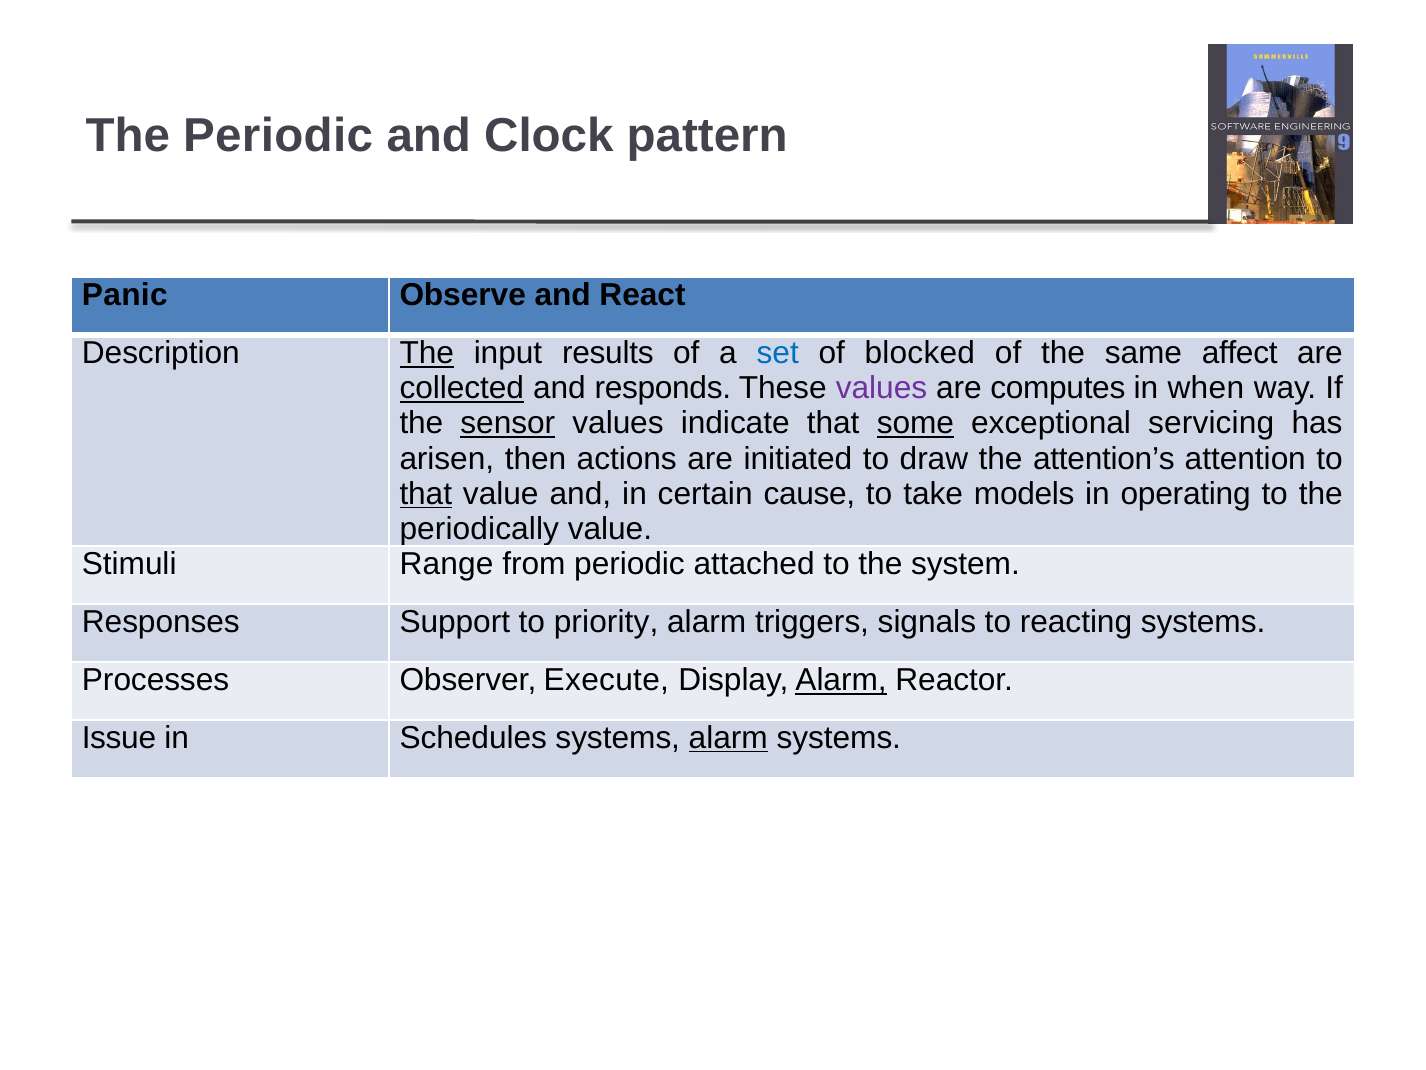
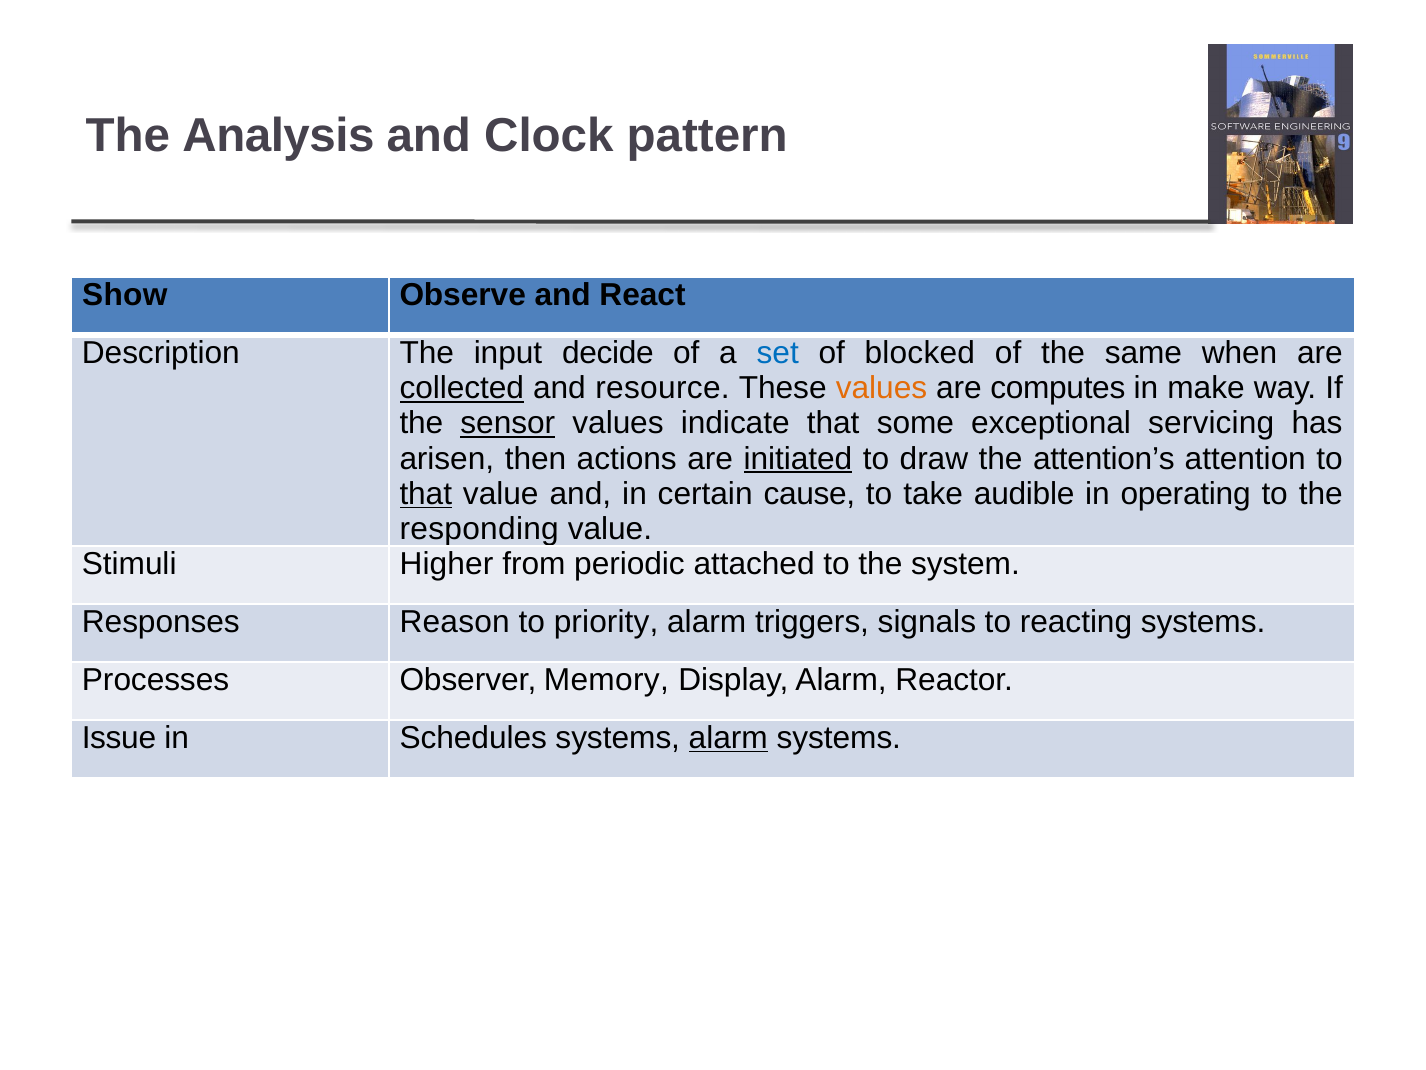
The Periodic: Periodic -> Analysis
Panic: Panic -> Show
The at (427, 353) underline: present -> none
results: results -> decide
affect: affect -> when
responds: responds -> resource
values at (881, 388) colour: purple -> orange
when: when -> make
some underline: present -> none
initiated underline: none -> present
models: models -> audible
periodically: periodically -> responding
Range: Range -> Higher
Support: Support -> Reason
Execute: Execute -> Memory
Alarm at (841, 680) underline: present -> none
